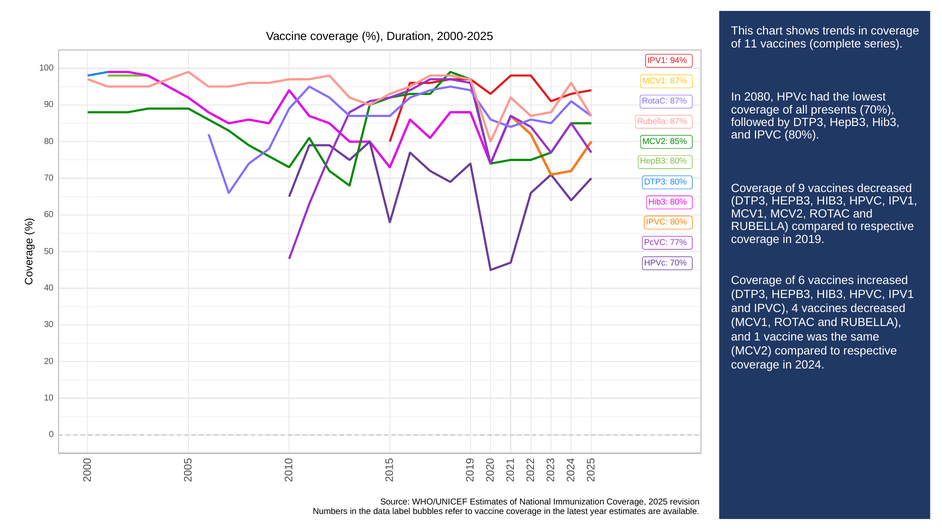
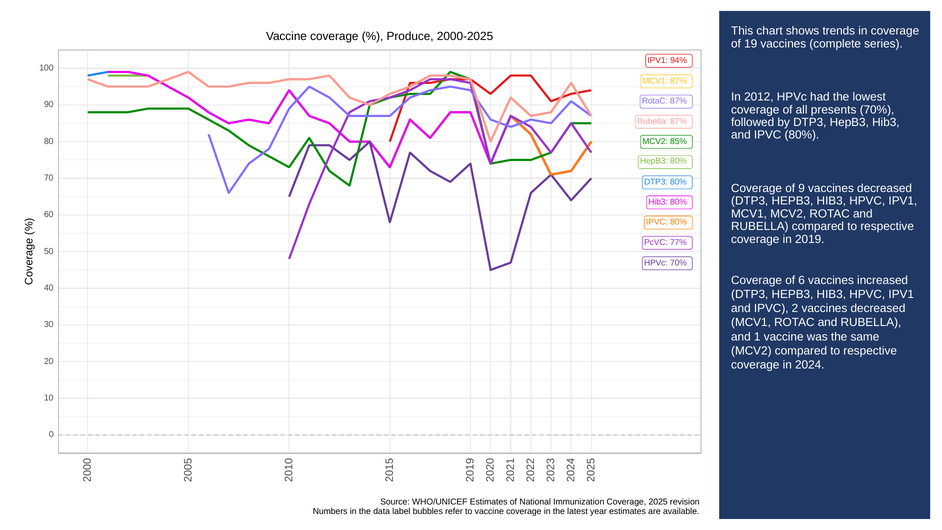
Duration: Duration -> Produce
11: 11 -> 19
2080: 2080 -> 2012
IPVC 4: 4 -> 2
